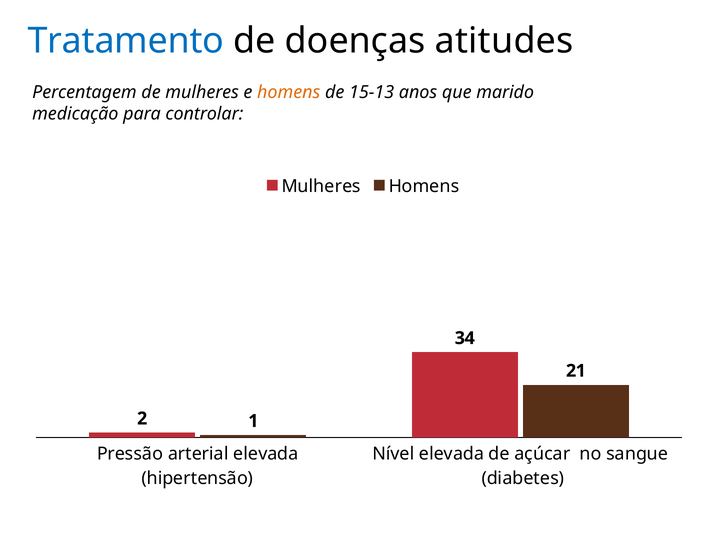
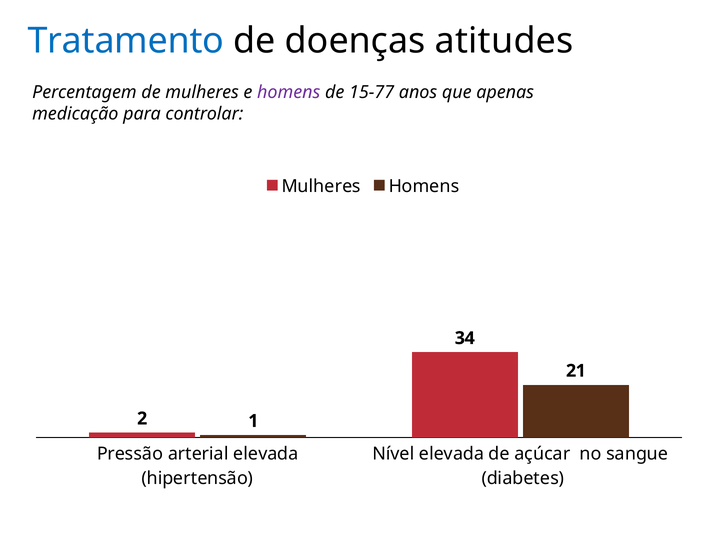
homens at (289, 92) colour: orange -> purple
15-13: 15-13 -> 15-77
marido: marido -> apenas
